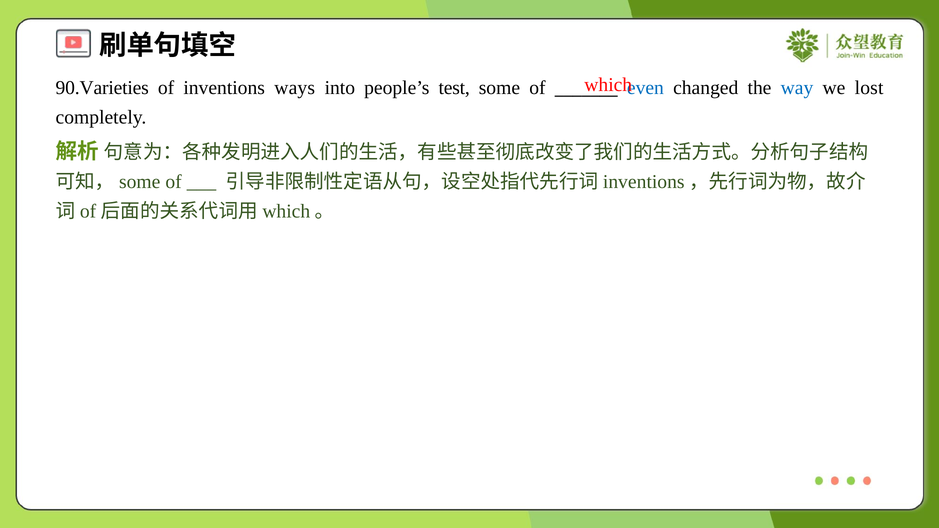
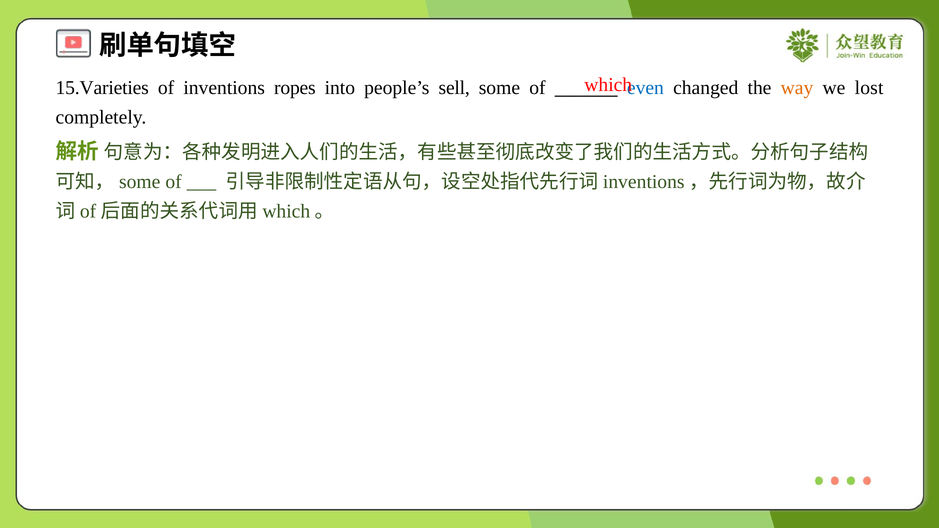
90.Varieties: 90.Varieties -> 15.Varieties
ways: ways -> ropes
test: test -> sell
way colour: blue -> orange
